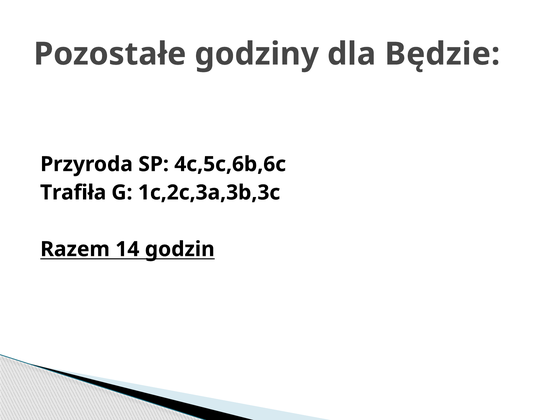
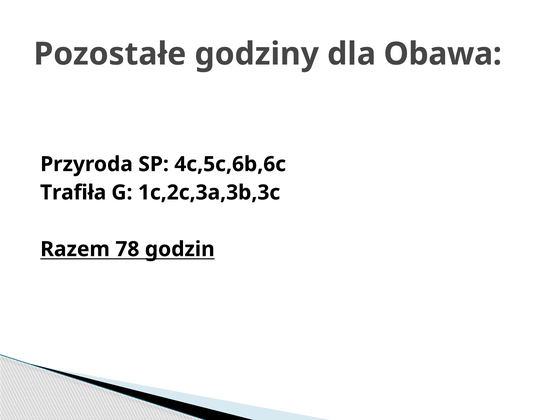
Będzie: Będzie -> Obawa
14: 14 -> 78
